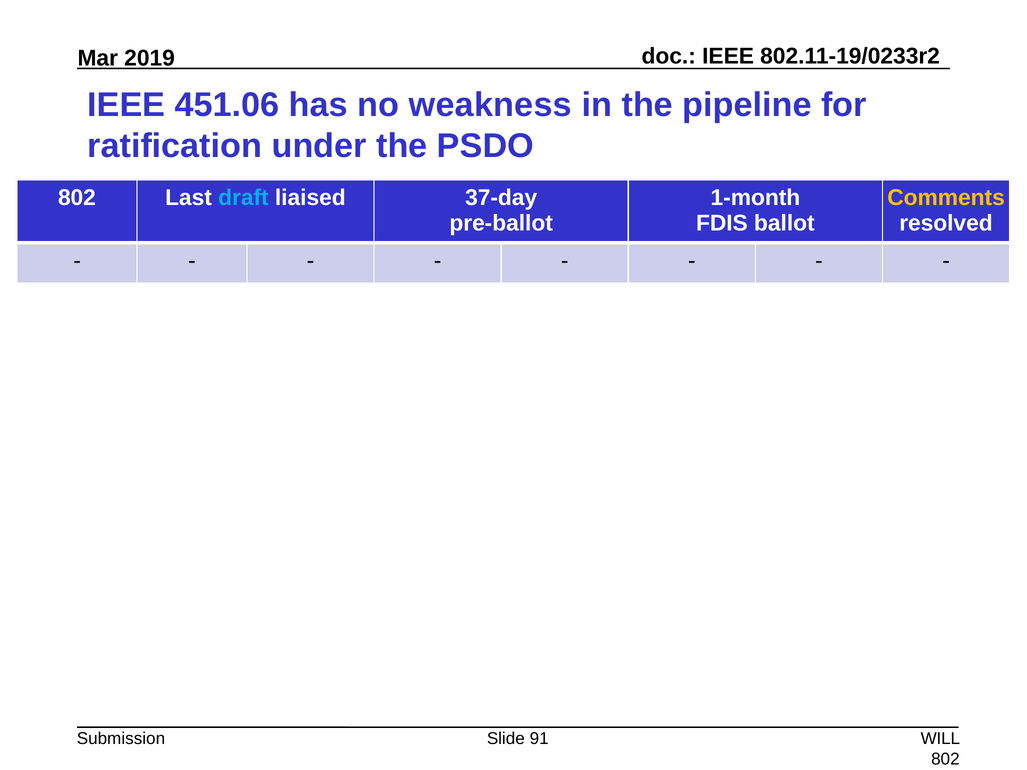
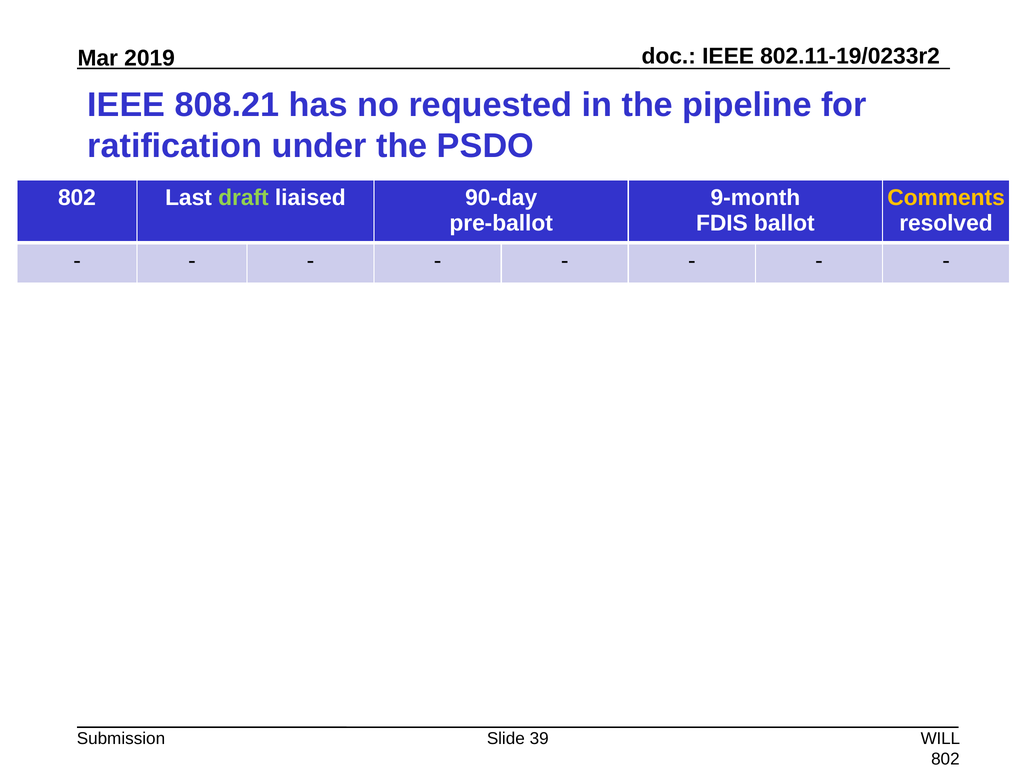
451.06: 451.06 -> 808.21
weakness: weakness -> requested
draft colour: light blue -> light green
37-day: 37-day -> 90-day
1-month: 1-month -> 9-month
91: 91 -> 39
